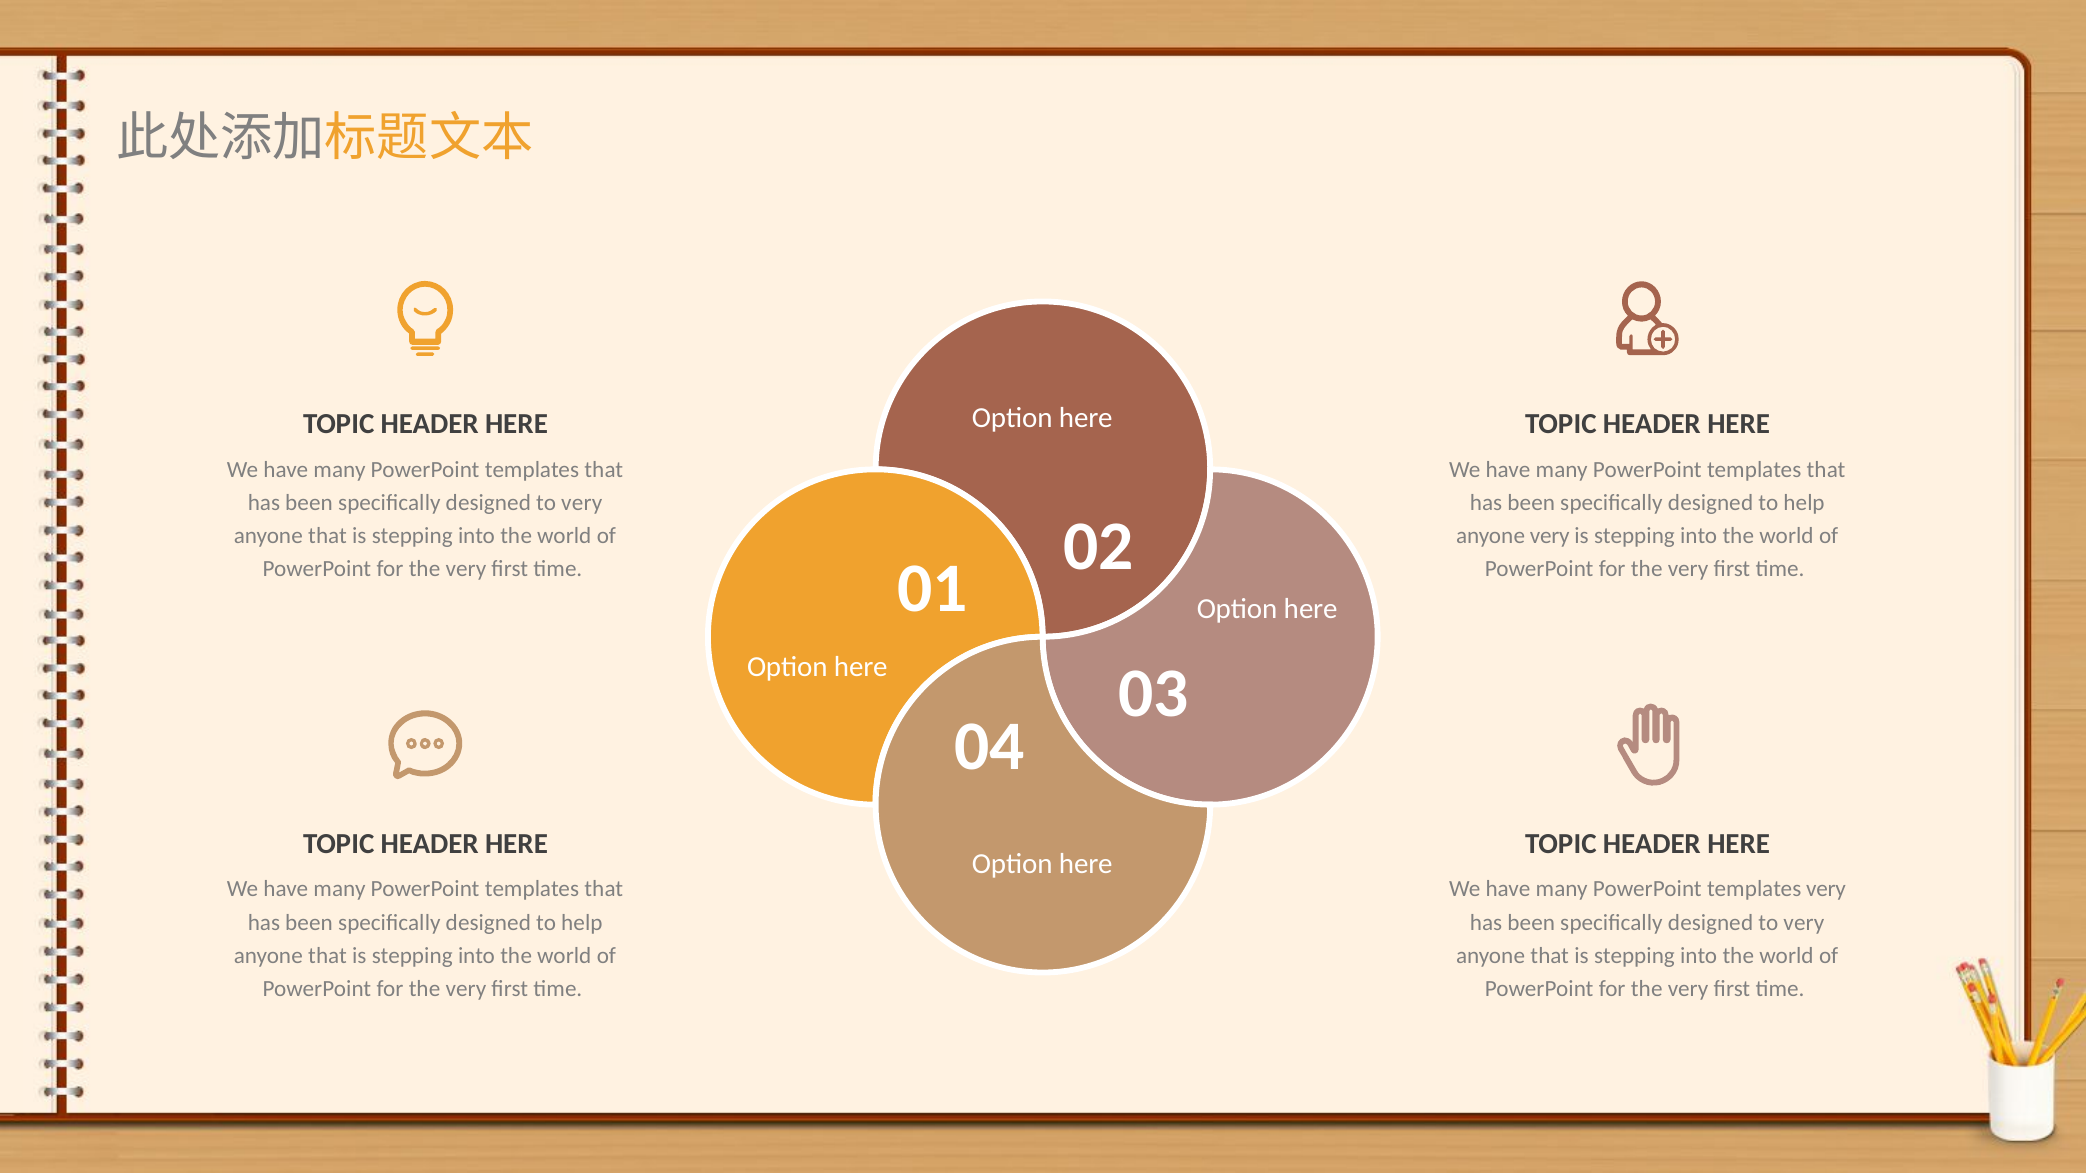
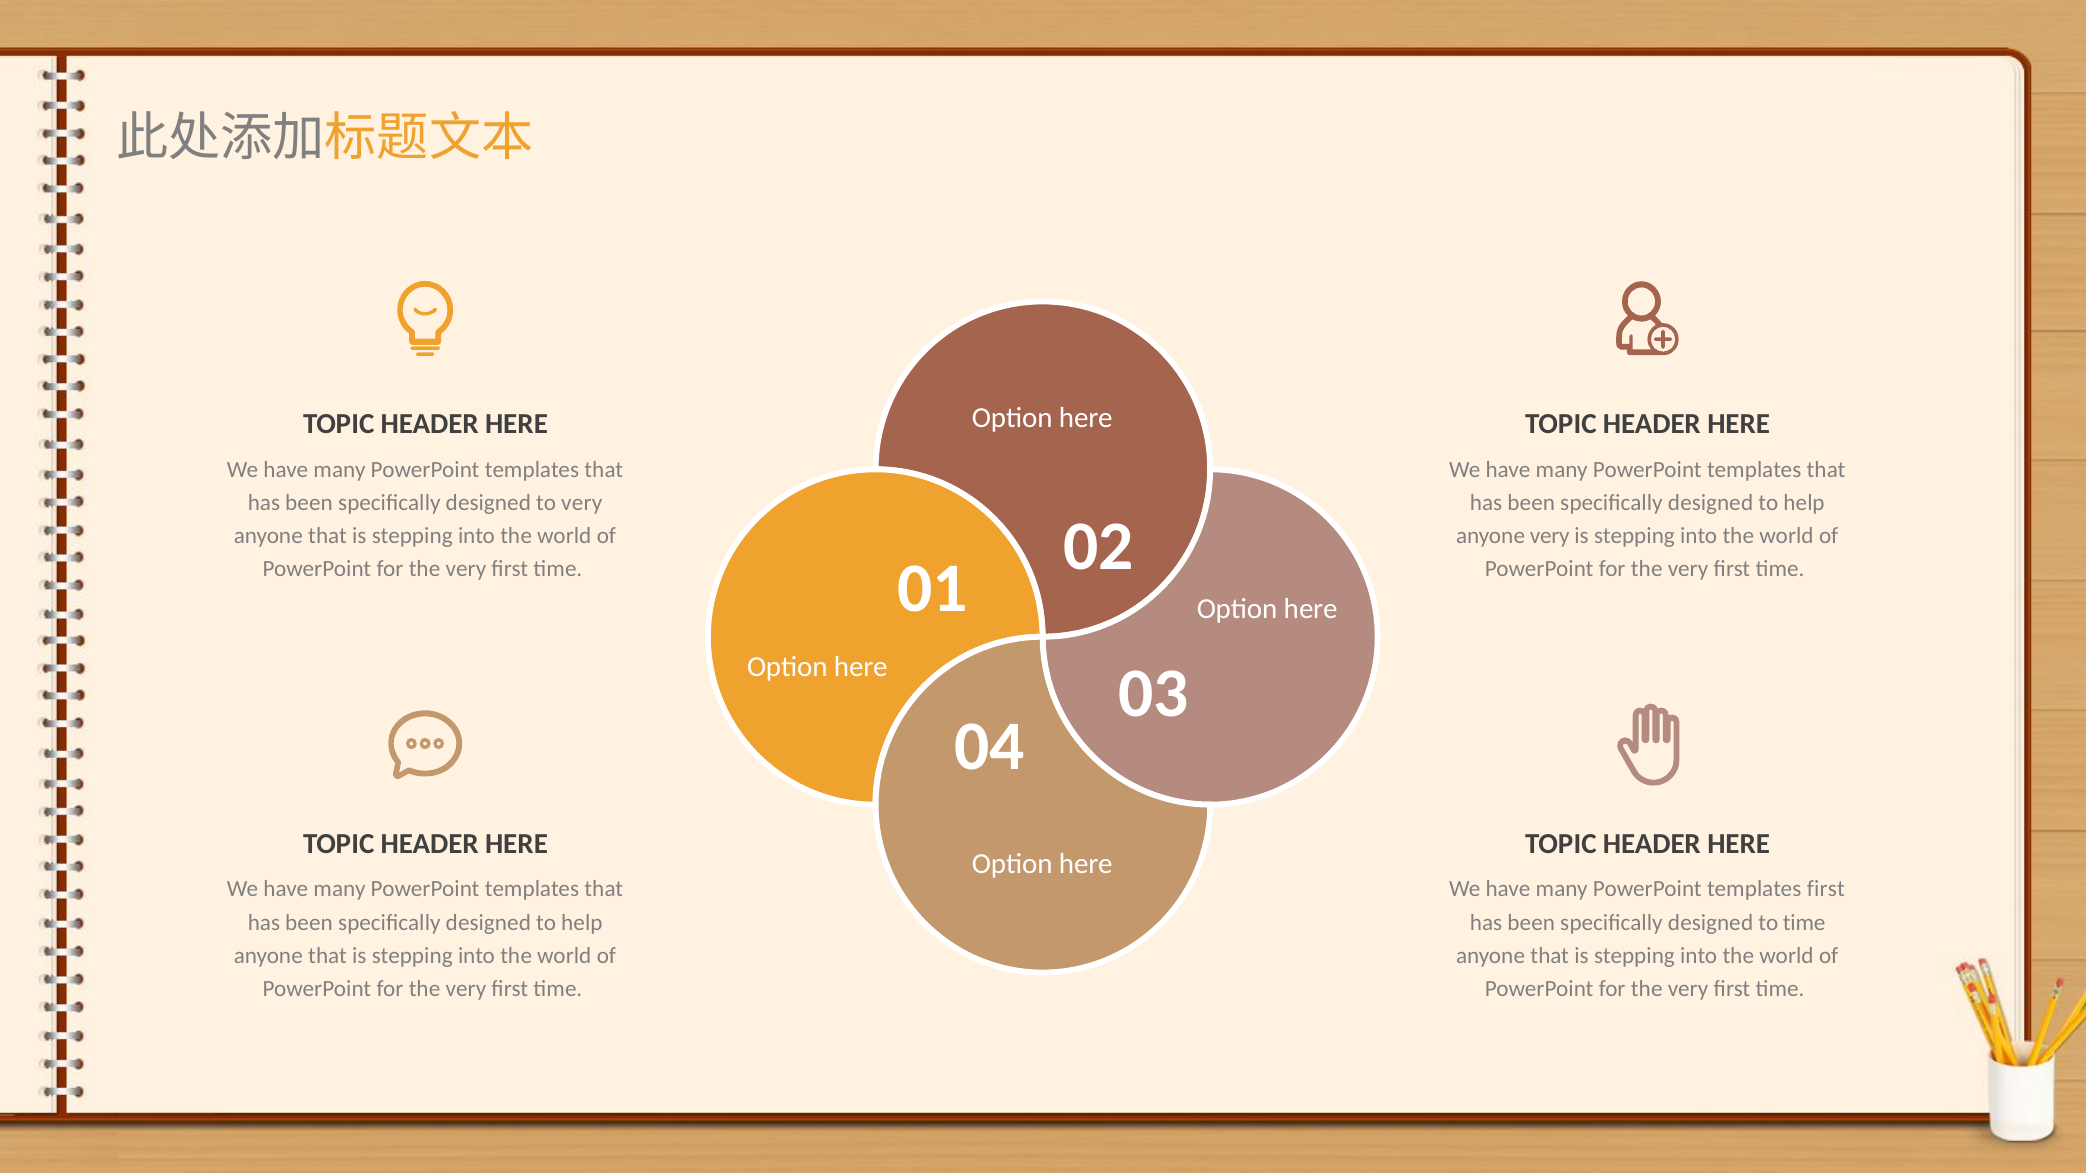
templates very: very -> first
very at (1804, 923): very -> time
